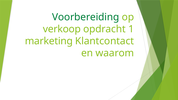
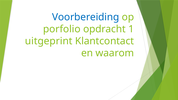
Voorbereiding colour: green -> blue
verkoop: verkoop -> porfolio
marketing: marketing -> uitgeprint
